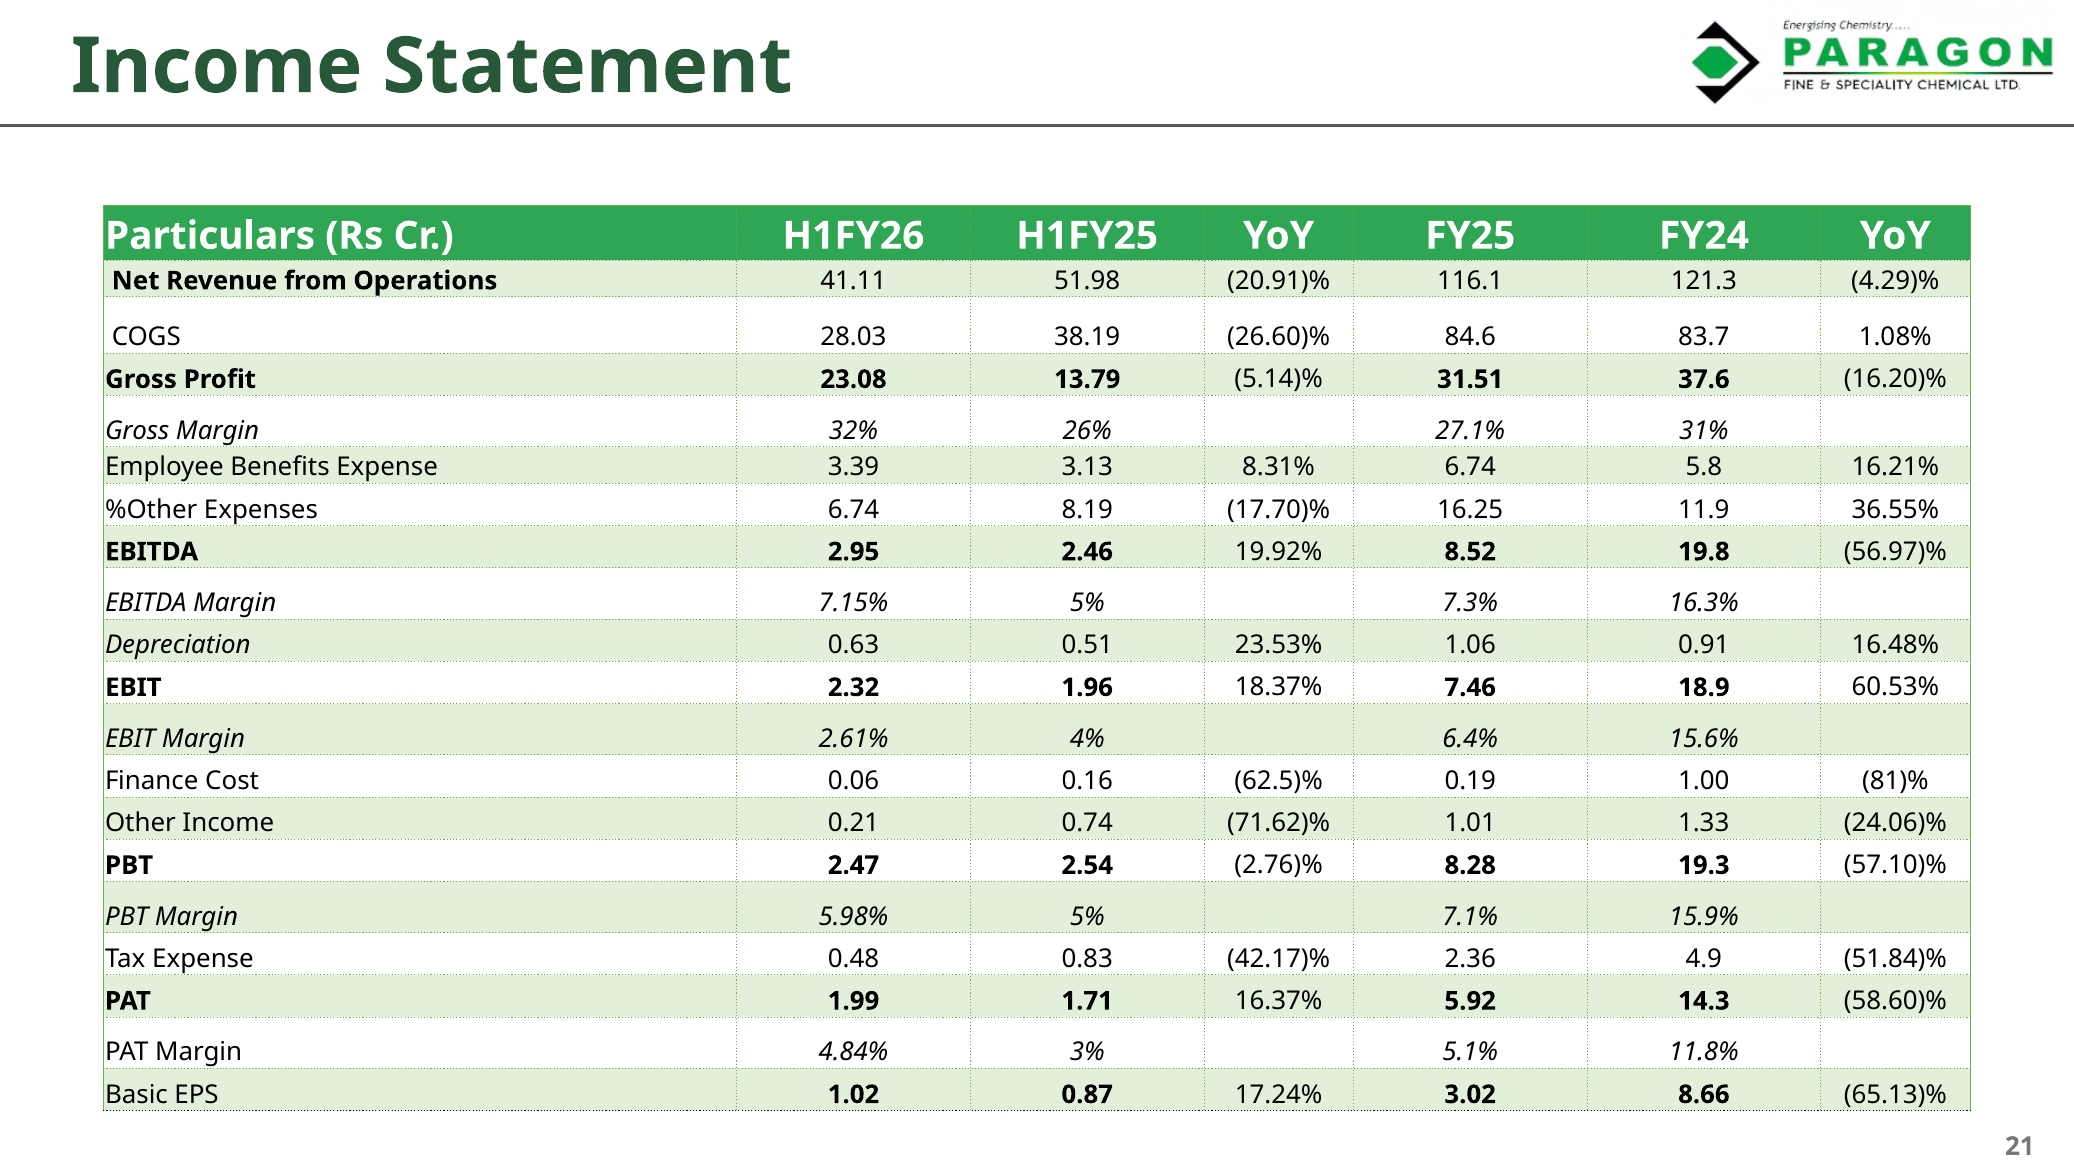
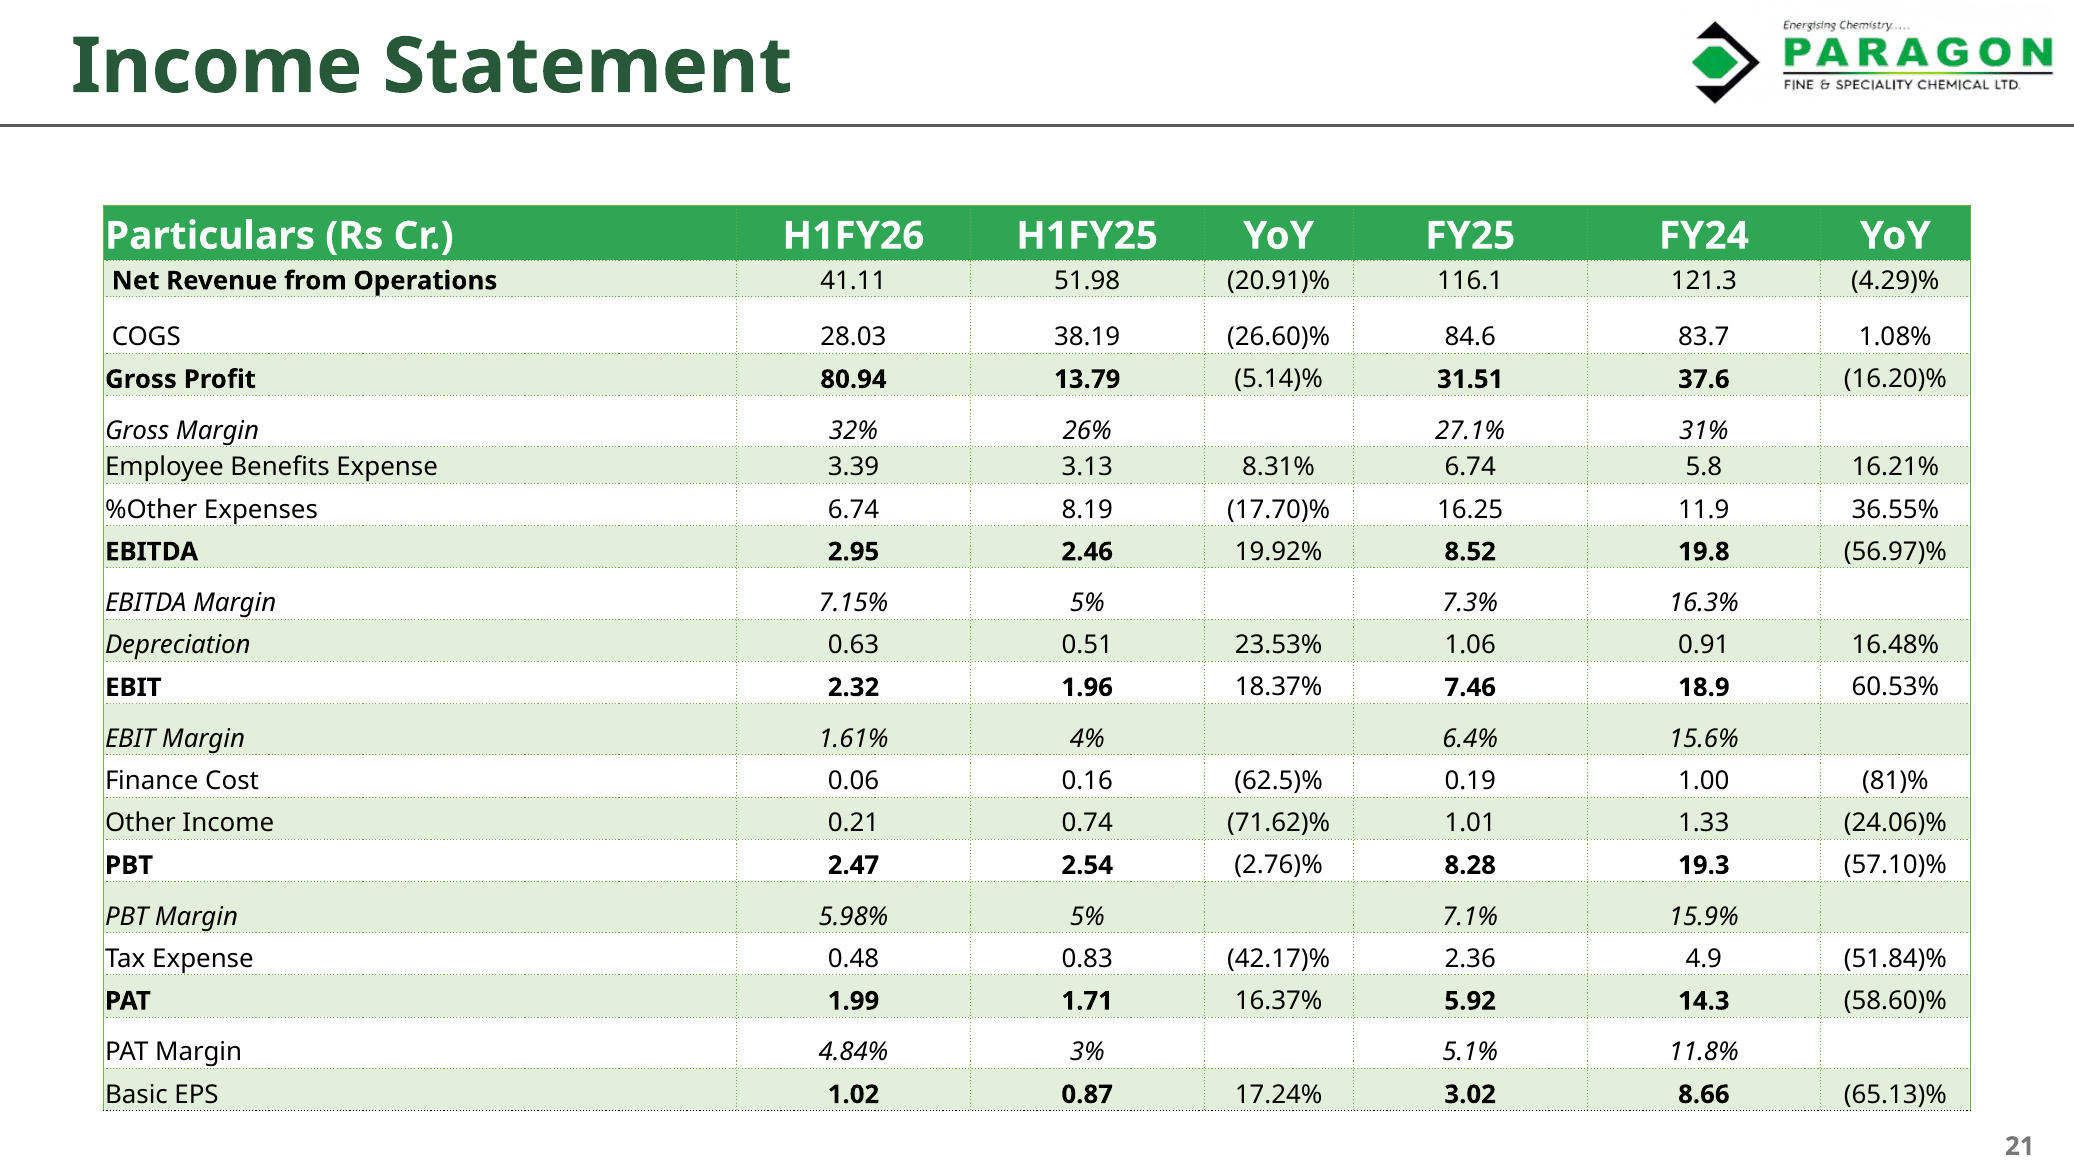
23.08: 23.08 -> 80.94
2.61%: 2.61% -> 1.61%
